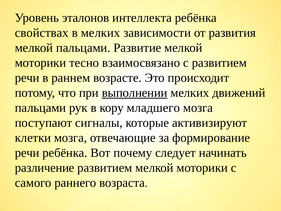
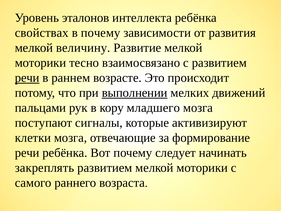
в мелких: мелких -> почему
мелкой пальцами: пальцами -> величину
речи at (27, 78) underline: none -> present
различение: различение -> закреплять
